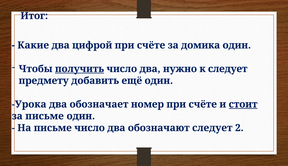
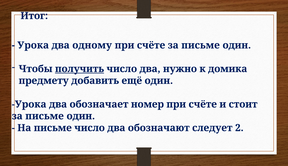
Какие at (33, 45): Какие -> Урока
цифрой: цифрой -> одному
счёте за домика: домика -> письме
к следует: следует -> домика
стоит underline: present -> none
